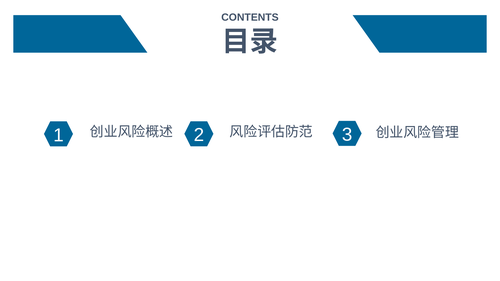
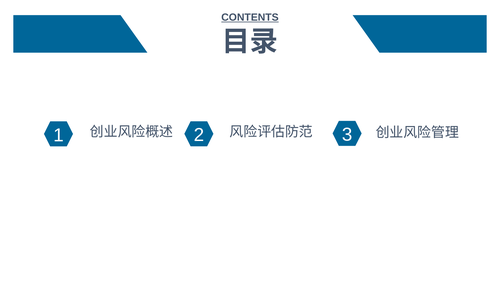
CONTENTS underline: none -> present
